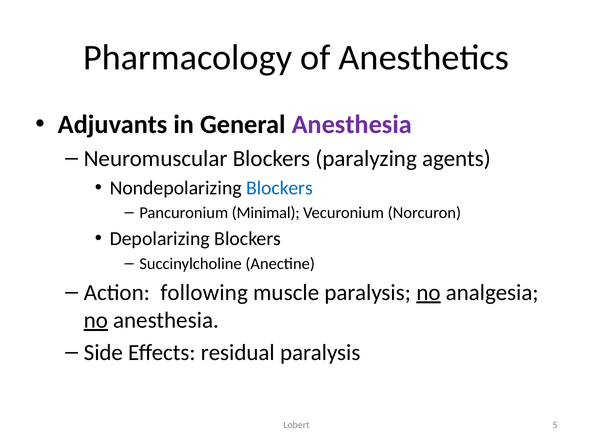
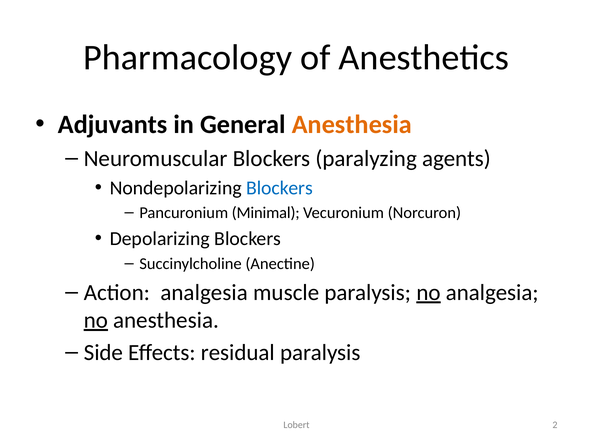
Anesthesia at (352, 124) colour: purple -> orange
Action following: following -> analgesia
5: 5 -> 2
